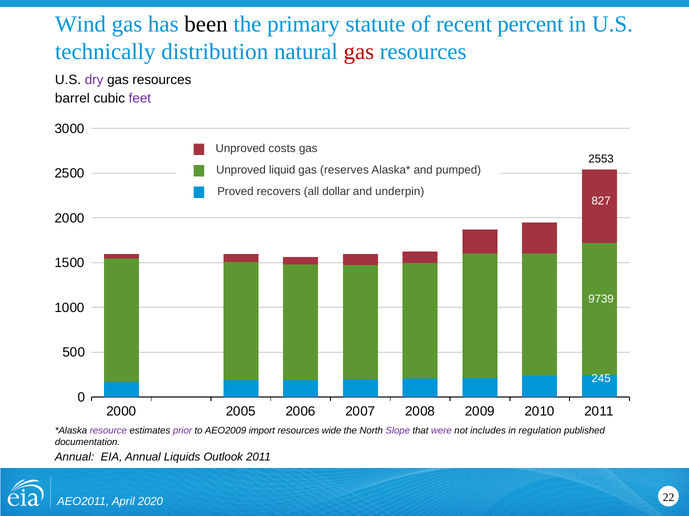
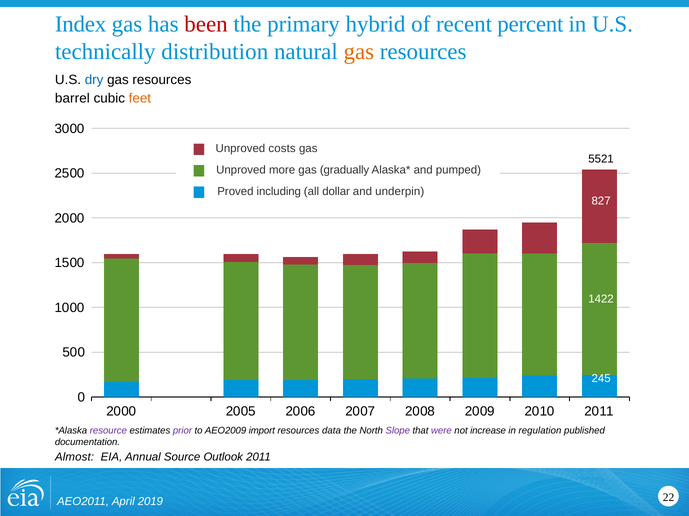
Wind: Wind -> Index
been colour: black -> red
statute: statute -> hybrid
gas at (359, 52) colour: red -> orange
dry colour: purple -> blue
feet colour: purple -> orange
2553: 2553 -> 5521
liquid: liquid -> more
reserves: reserves -> gradually
recovers: recovers -> including
9739: 9739 -> 1422
wide: wide -> data
includes: includes -> increase
Annual at (75, 458): Annual -> Almost
Liquids: Liquids -> Source
2020: 2020 -> 2019
